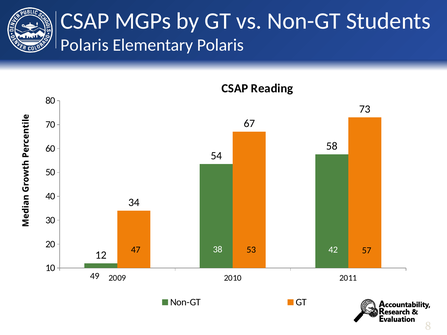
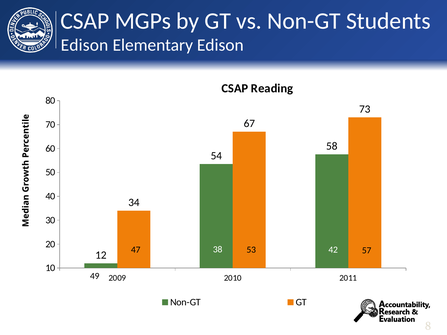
Polaris at (84, 45): Polaris -> Edison
Elementary Polaris: Polaris -> Edison
